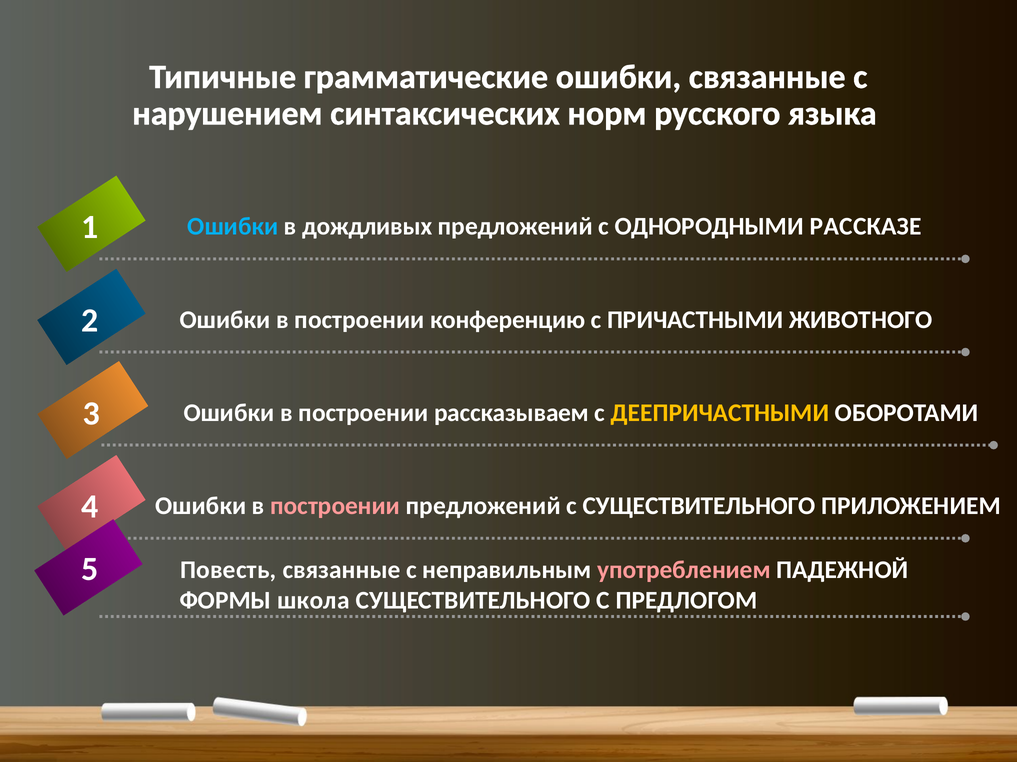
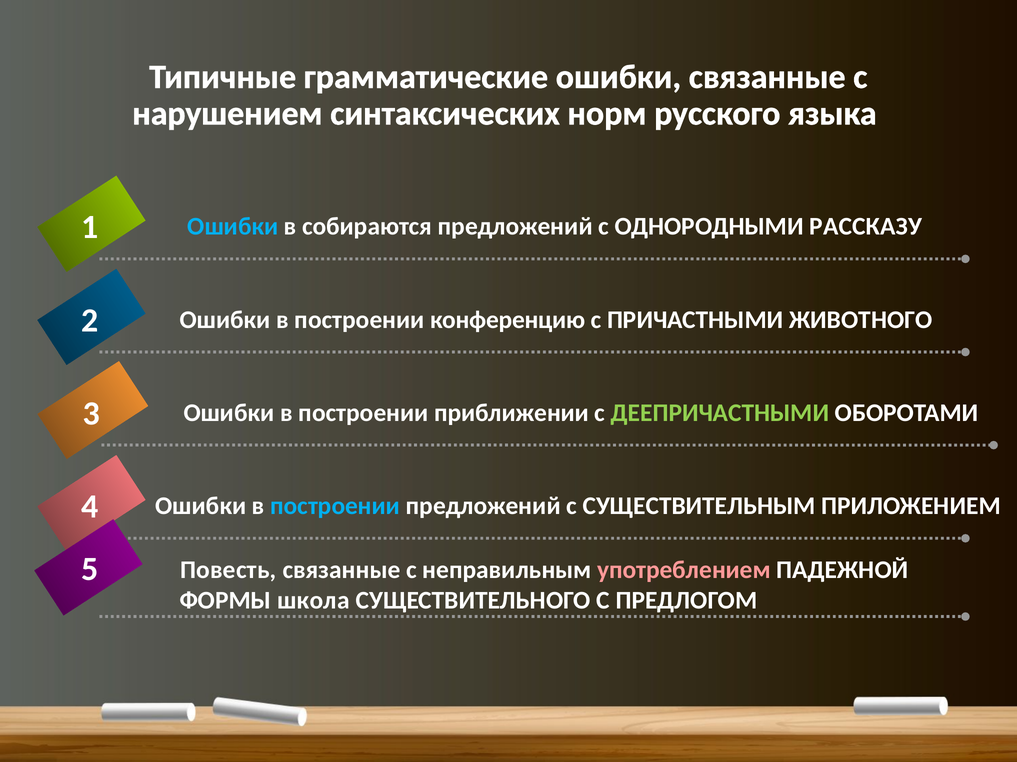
дождливых: дождливых -> собираются
РАССКАЗЕ: РАССКАЗЕ -> РАССКАЗУ
рассказываем: рассказываем -> приближении
ДЕЕПРИЧАСТНЫМИ colour: yellow -> light green
построении at (335, 506) colour: pink -> light blue
с СУЩЕСТВИТЕЛЬНОГО: СУЩЕСТВИТЕЛЬНОГО -> СУЩЕСТВИТЕЛЬНЫМ
